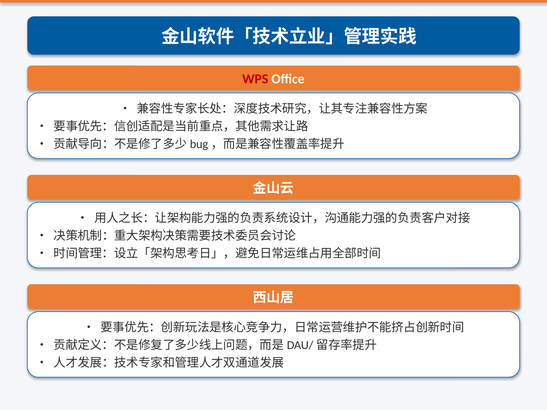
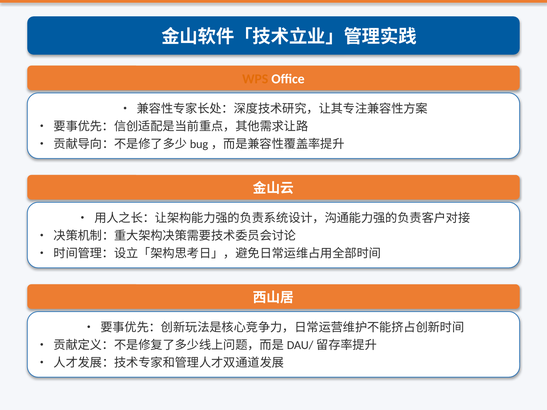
WPS colour: red -> orange
